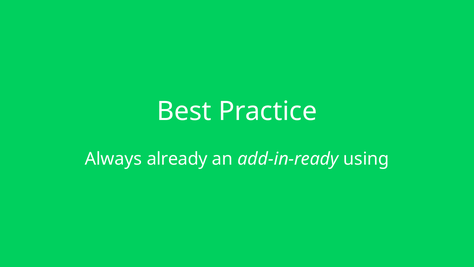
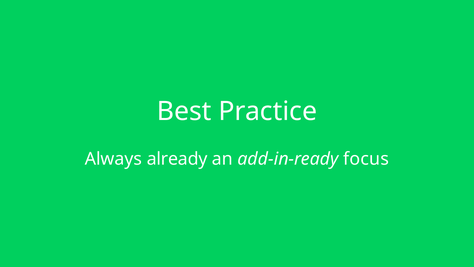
using: using -> focus
